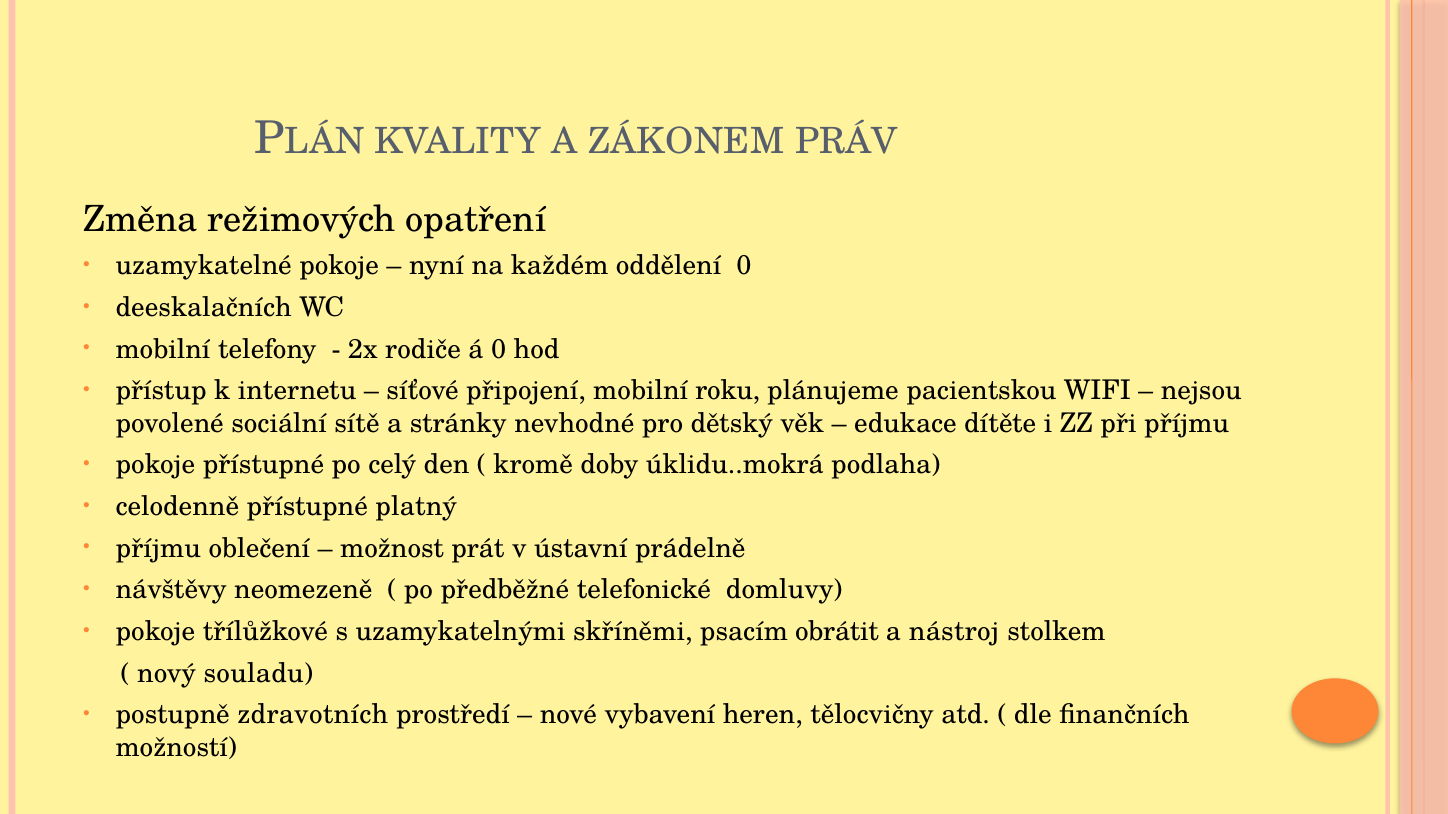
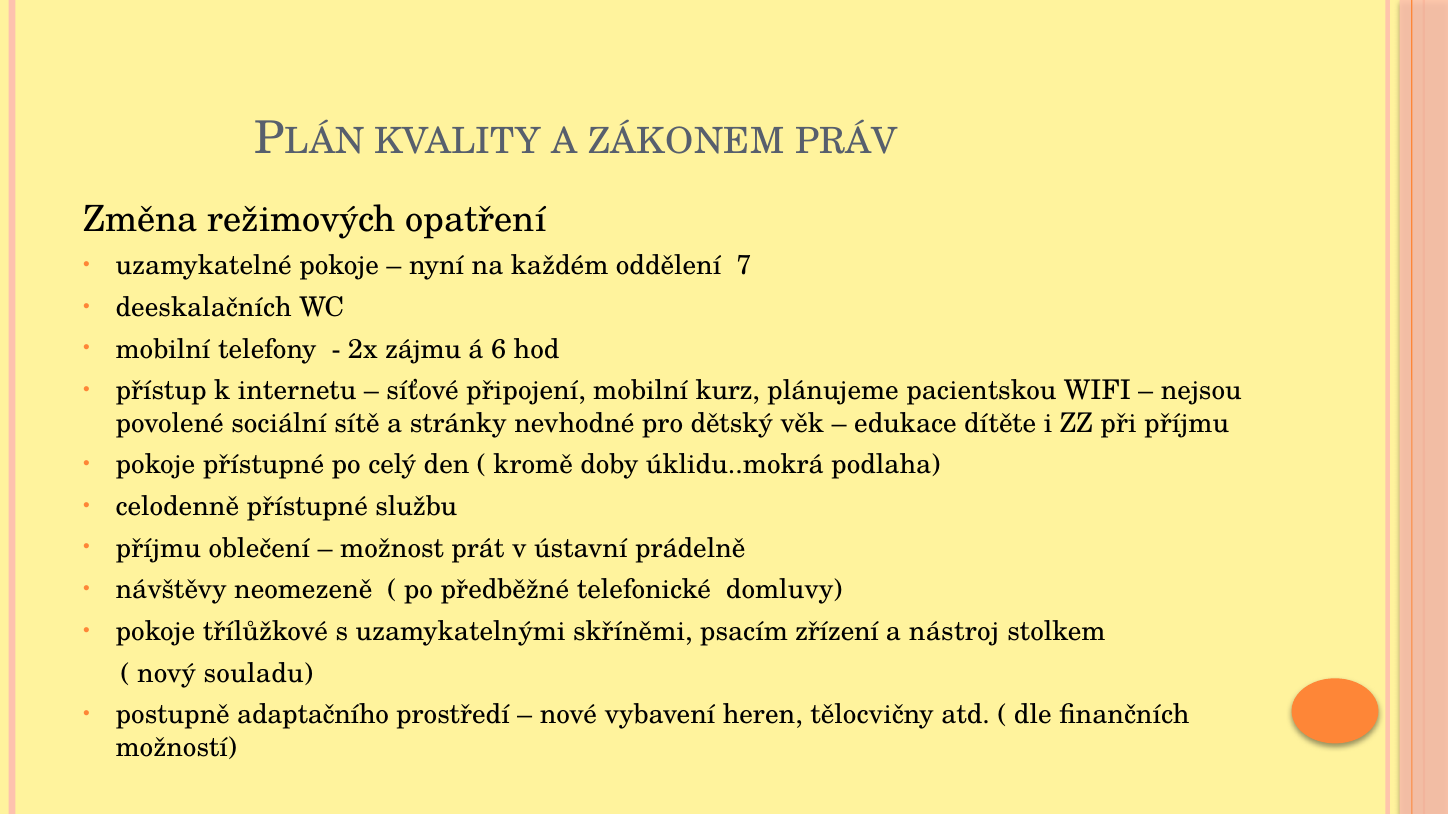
oddělení 0: 0 -> 7
rodiče: rodiče -> zájmu
á 0: 0 -> 6
roku: roku -> kurz
platný: platný -> službu
obrátit: obrátit -> zřízení
zdravotních: zdravotních -> adaptačního
